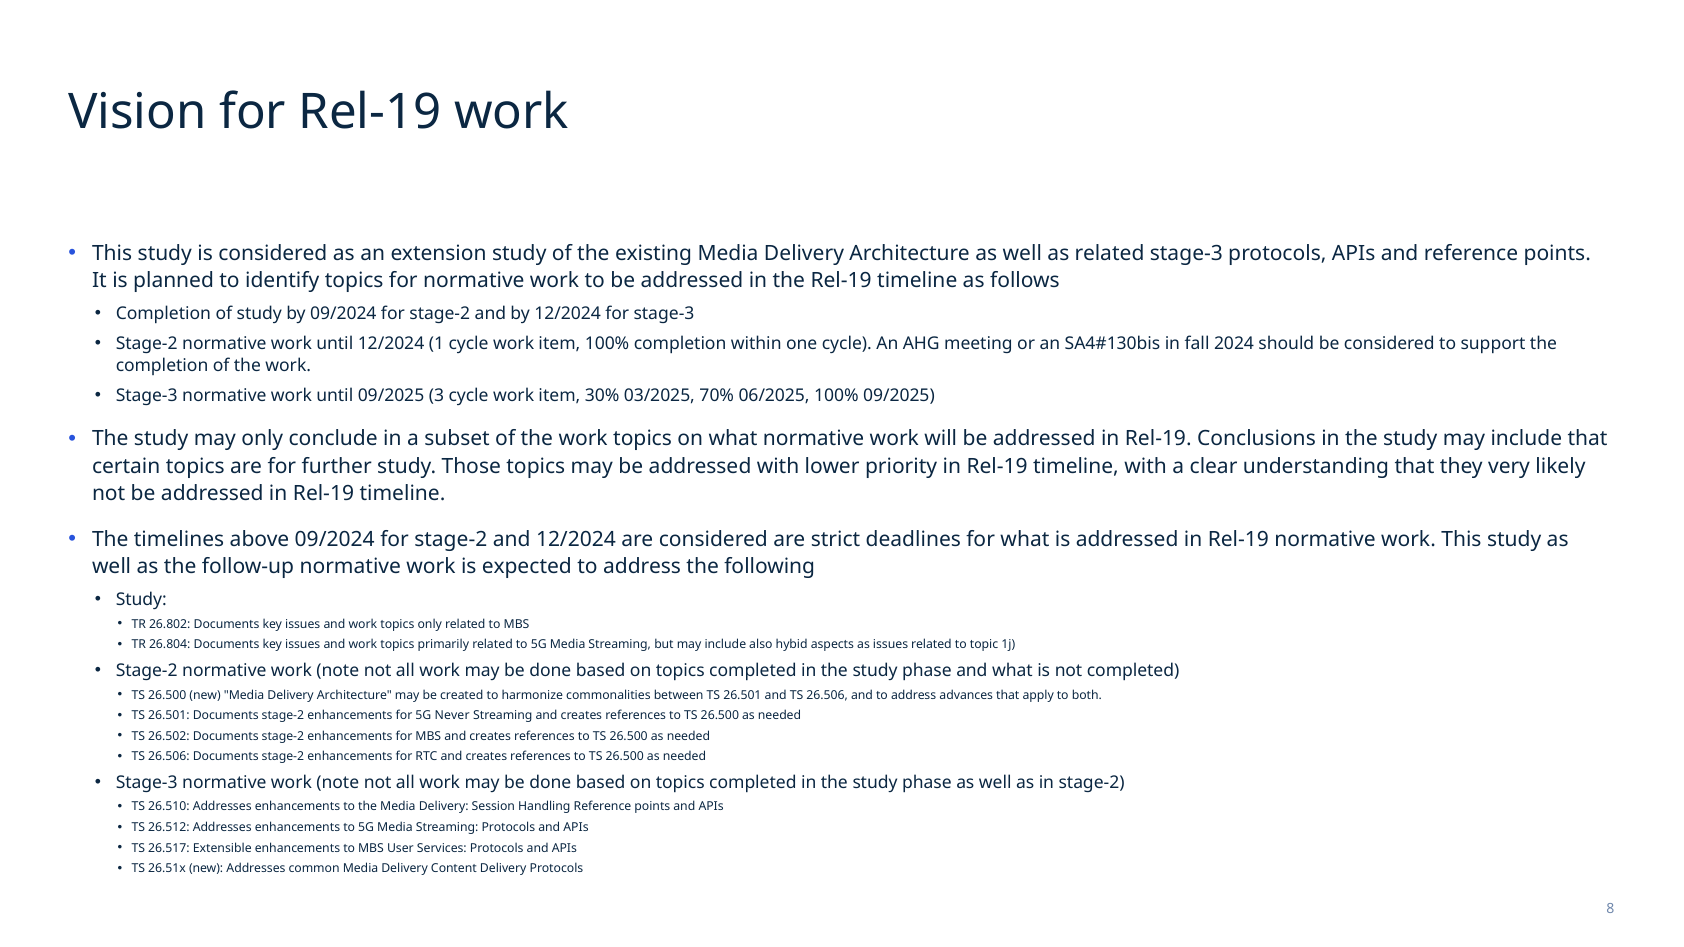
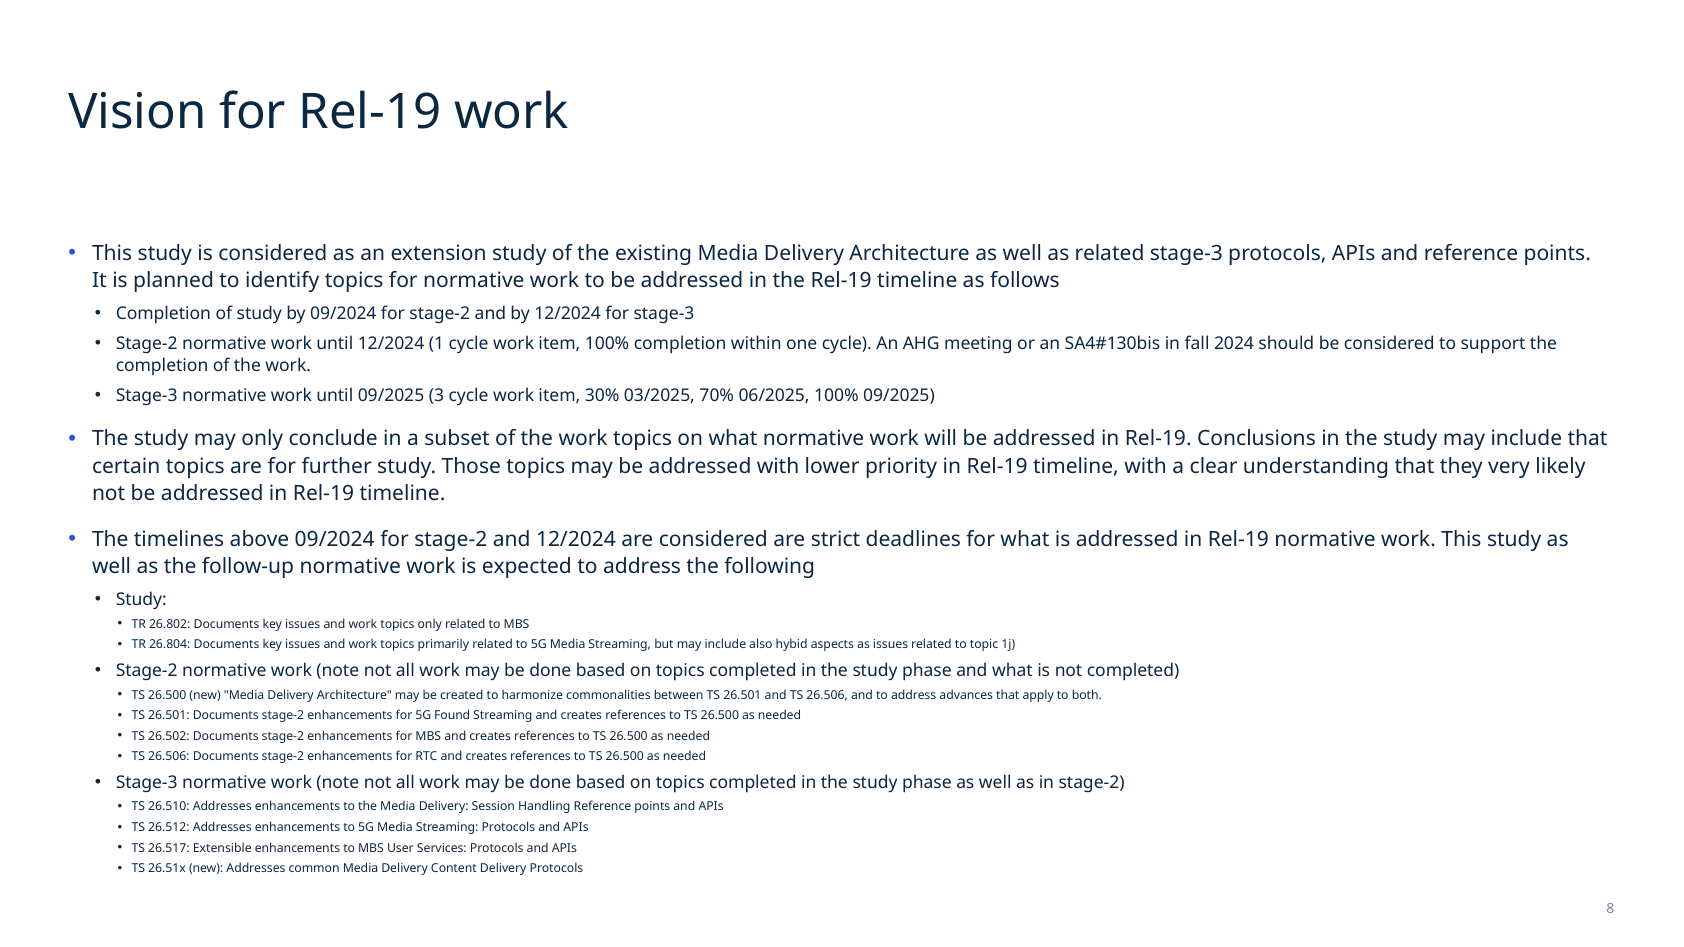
Never: Never -> Found
